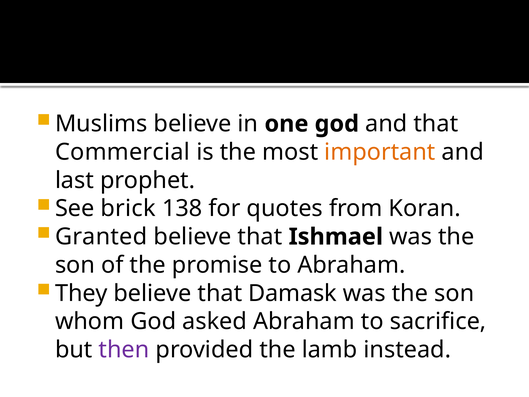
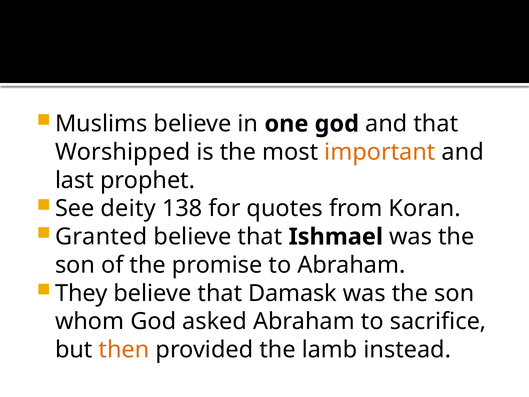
Commercial: Commercial -> Worshipped
brick: brick -> deity
then colour: purple -> orange
